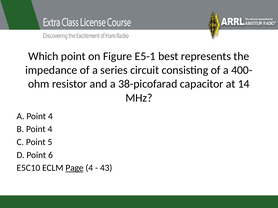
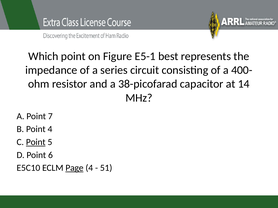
A Point 4: 4 -> 7
Point at (36, 142) underline: none -> present
43: 43 -> 51
